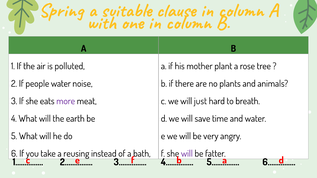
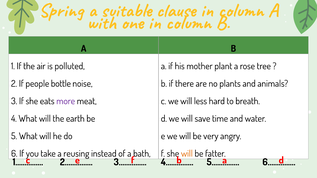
people water: water -> bottle
just: just -> less
will at (187, 154) colour: purple -> orange
